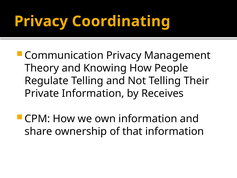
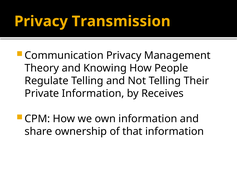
Coordinating: Coordinating -> Transmission
